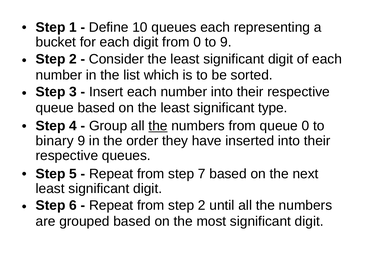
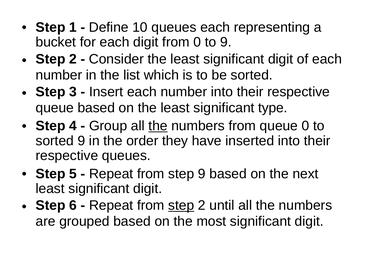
binary at (55, 141): binary -> sorted
step 7: 7 -> 9
step at (181, 206) underline: none -> present
